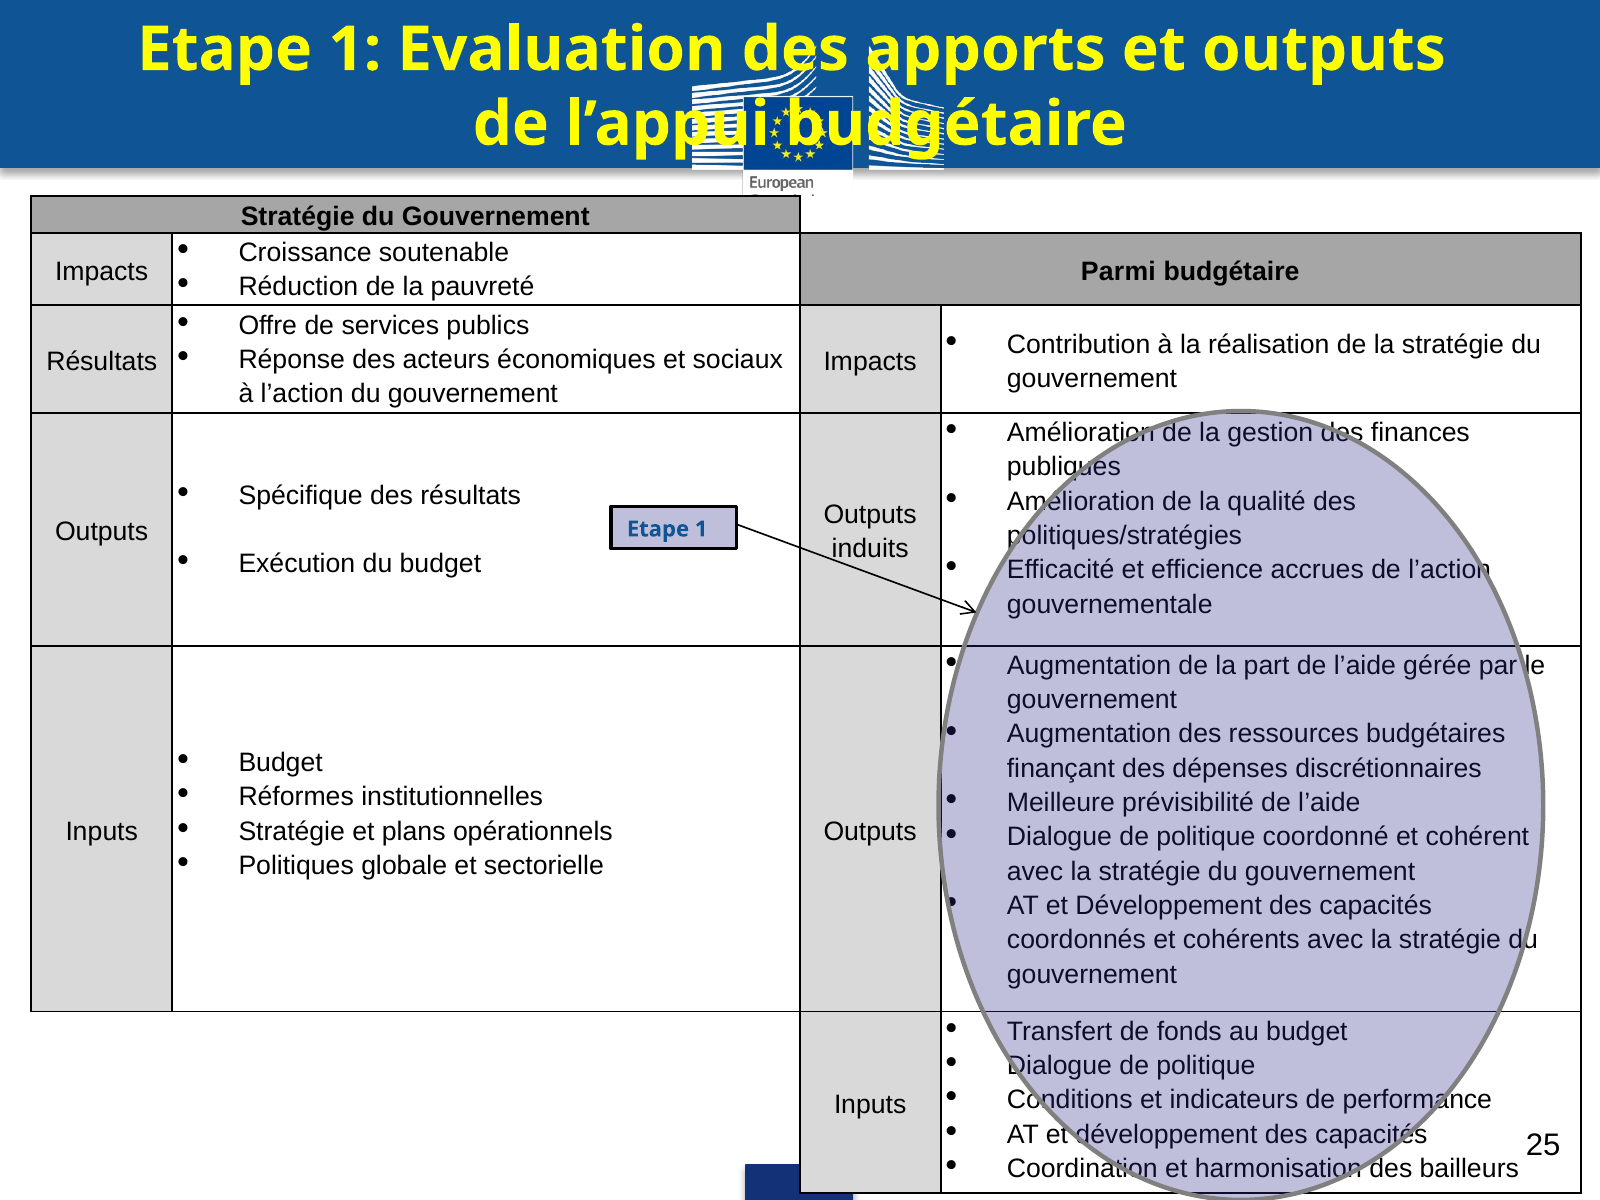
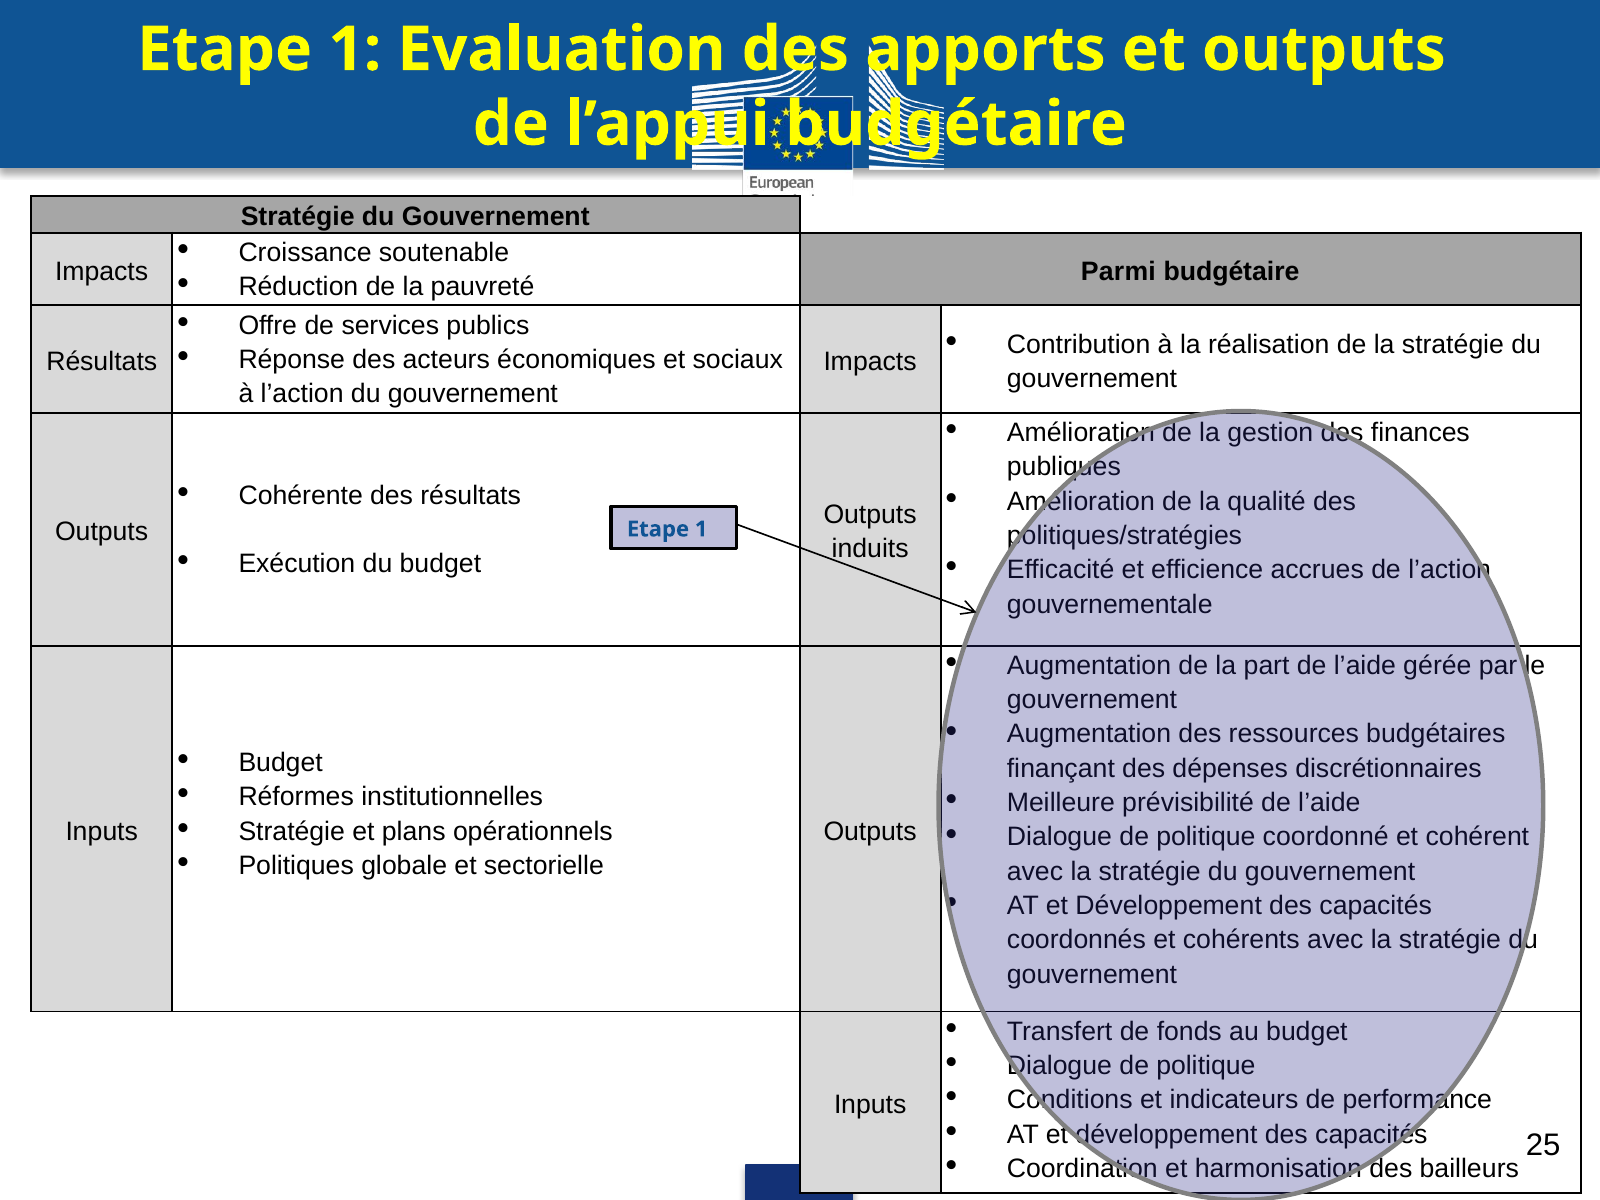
Spécifique: Spécifique -> Cohérente
